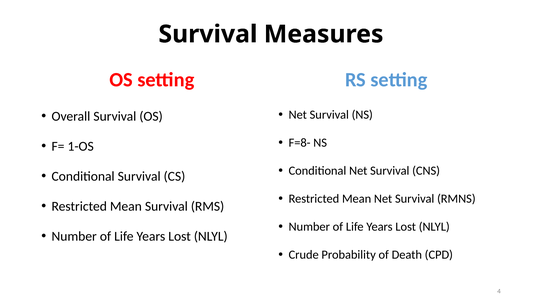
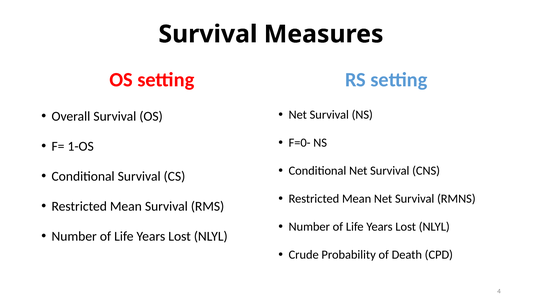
F=8-: F=8- -> F=0-
